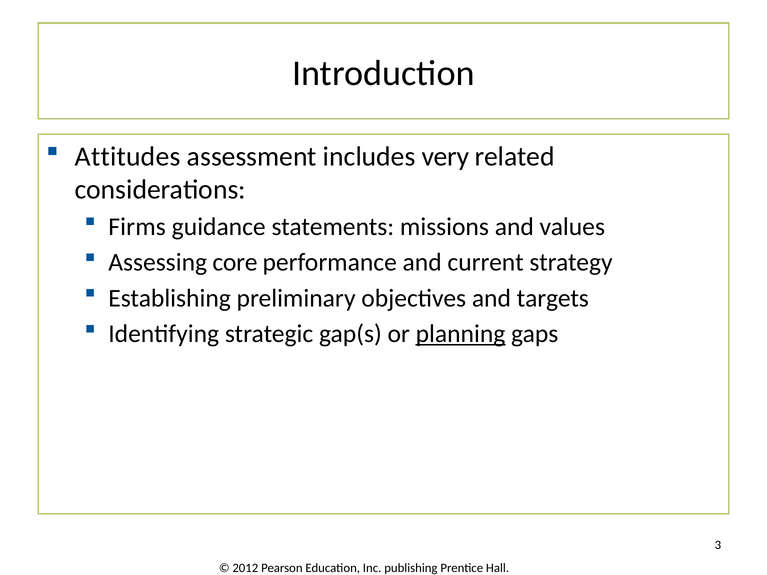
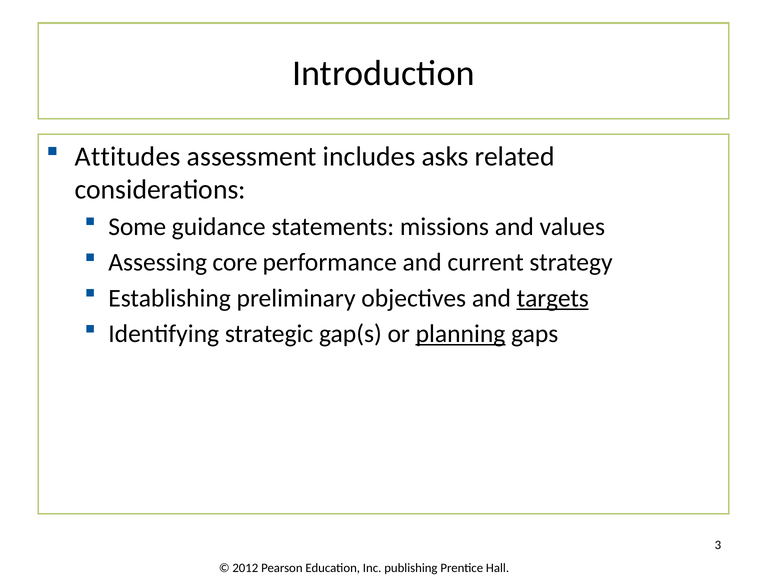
very: very -> asks
Firms: Firms -> Some
targets underline: none -> present
